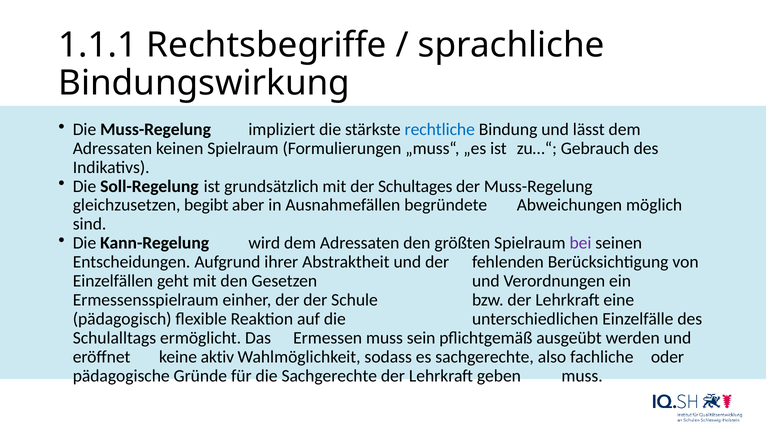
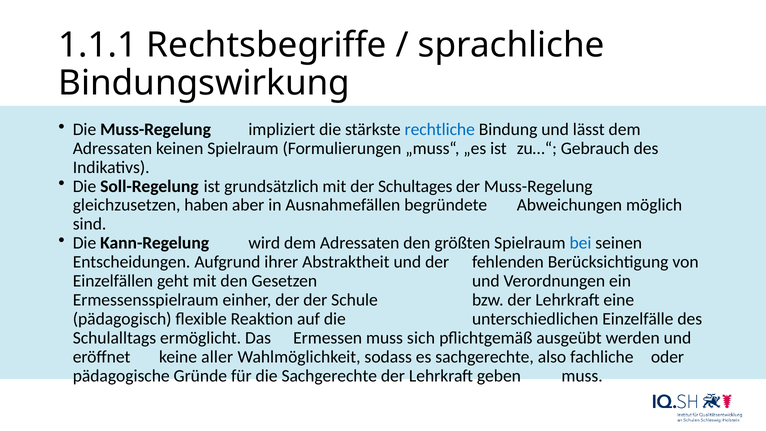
begibt: begibt -> haben
bei colour: purple -> blue
sein: sein -> sich
aktiv: aktiv -> aller
